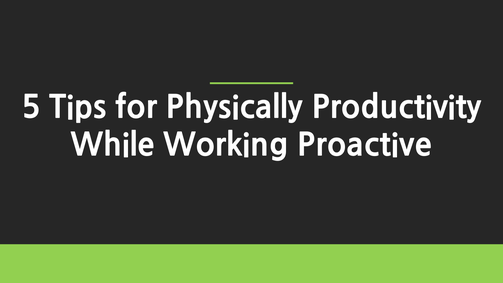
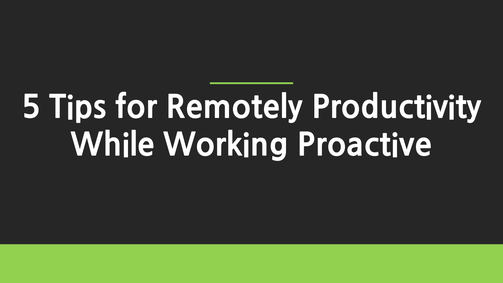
Physically: Physically -> Remotely
